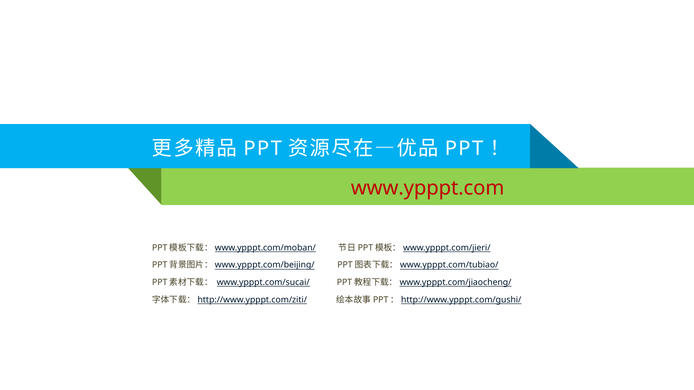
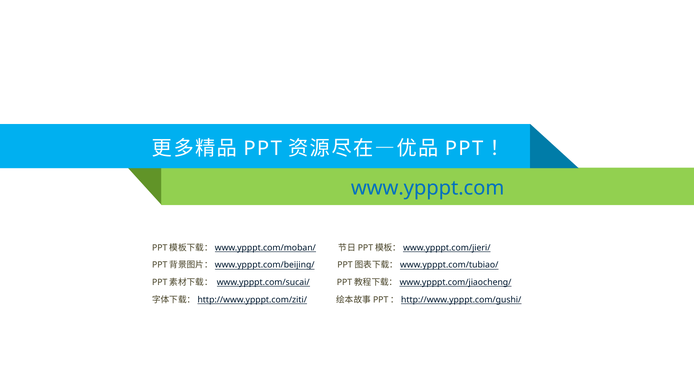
www.ypppt.com colour: red -> blue
